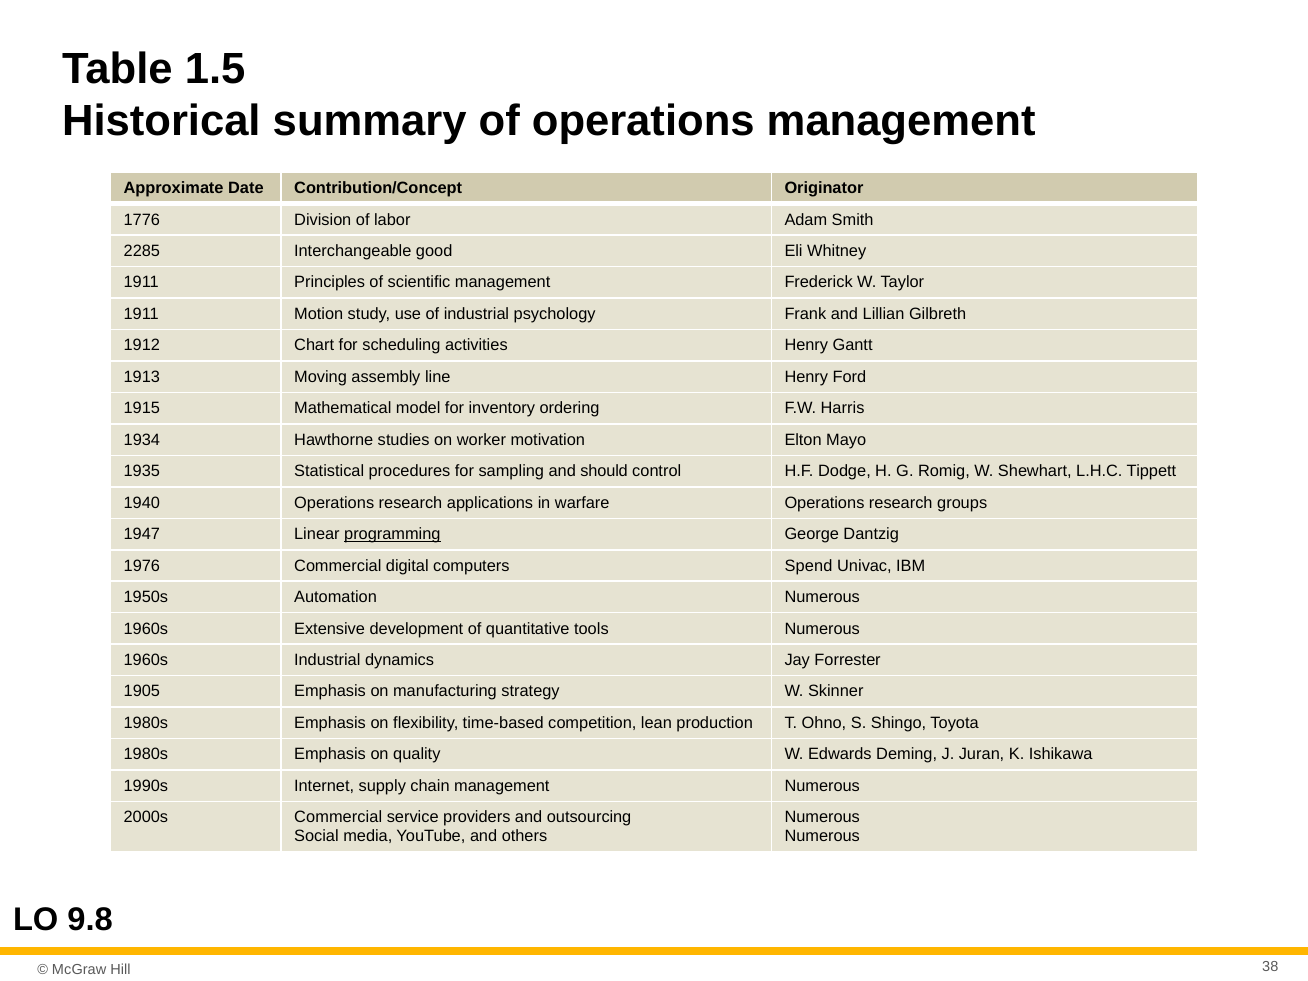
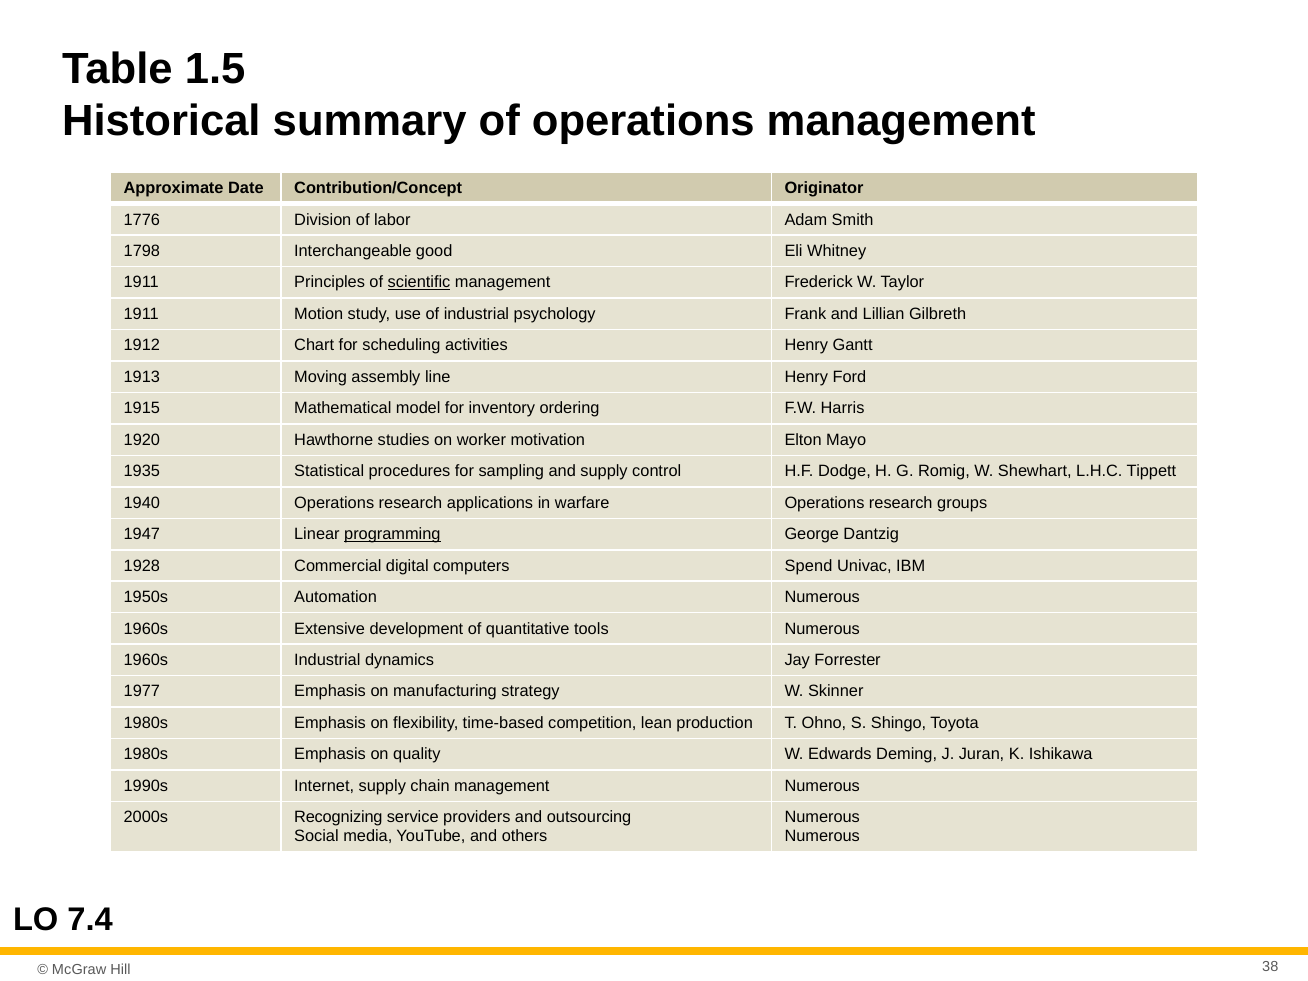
2285: 2285 -> 1798
scientific underline: none -> present
1934: 1934 -> 1920
and should: should -> supply
1976: 1976 -> 1928
1905: 1905 -> 1977
2000s Commercial: Commercial -> Recognizing
9.8: 9.8 -> 7.4
